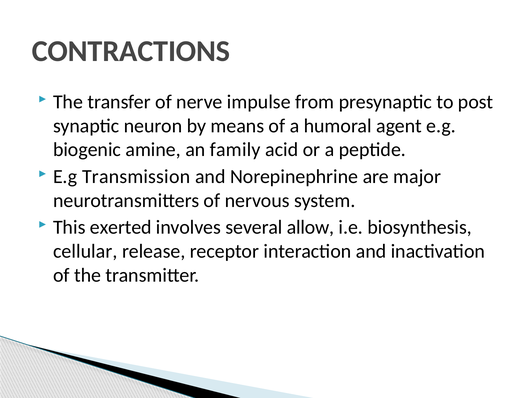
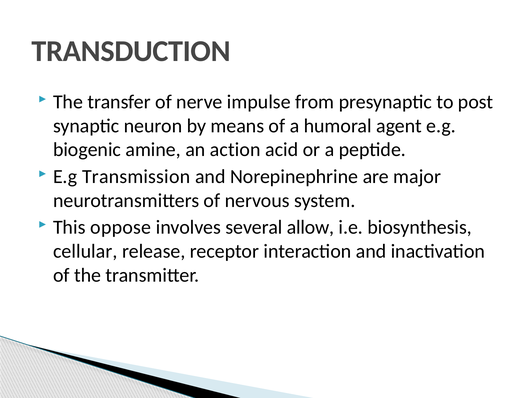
CONTRACTIONS: CONTRACTIONS -> TRANSDUCTION
family: family -> action
exerted: exerted -> oppose
